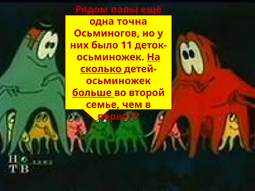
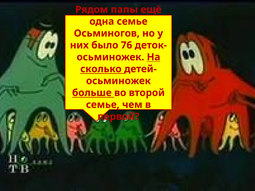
одна точна: точна -> семье
11: 11 -> 76
